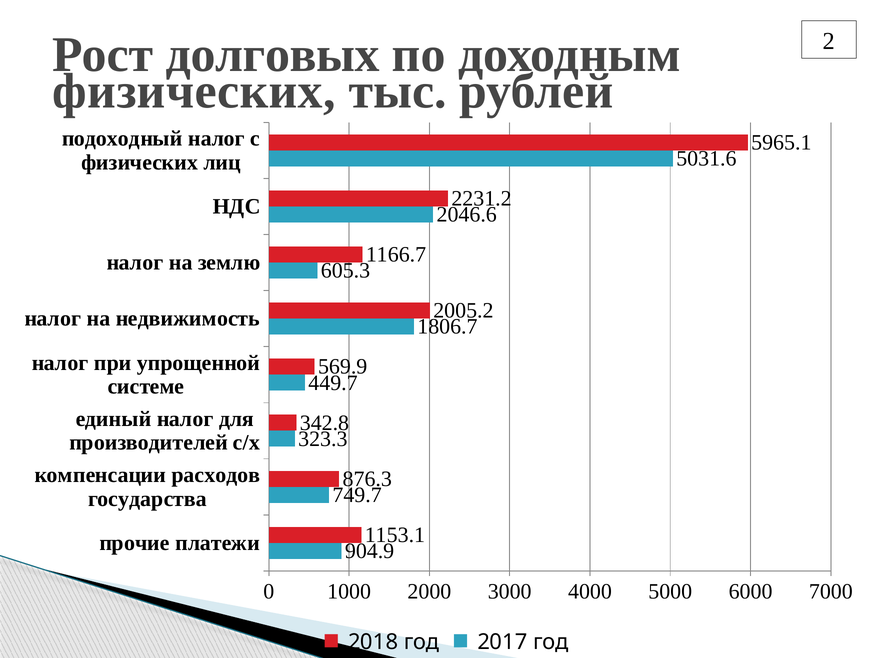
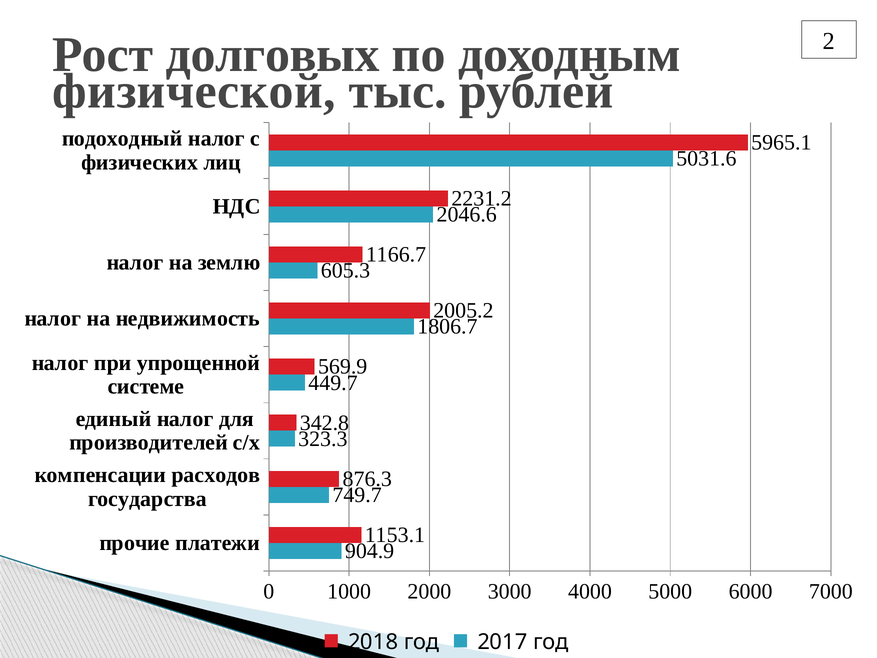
физических at (194, 91): физических -> физической
